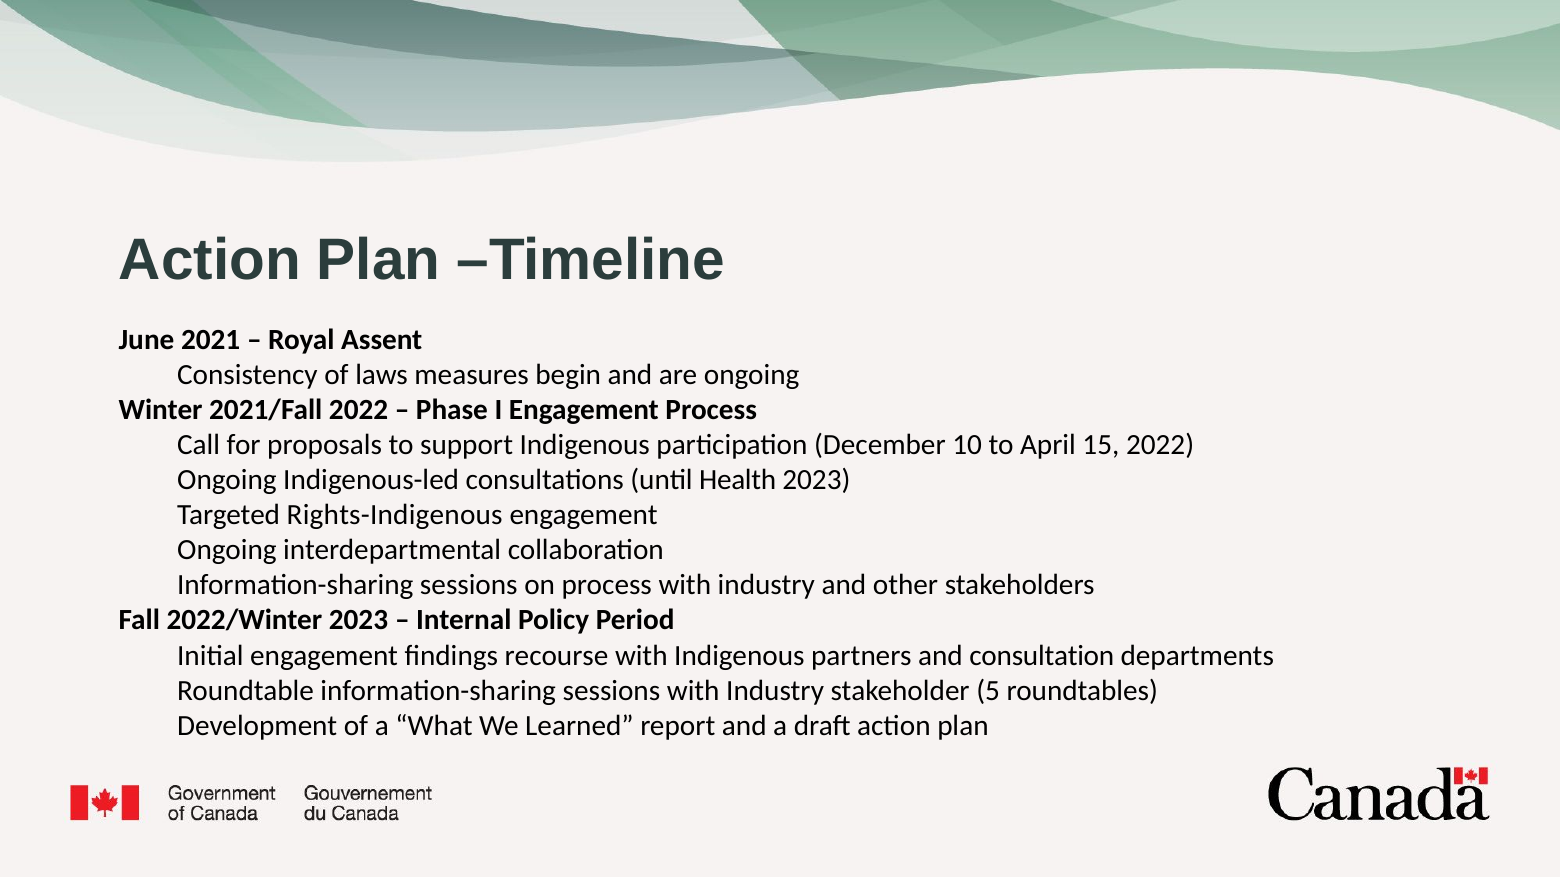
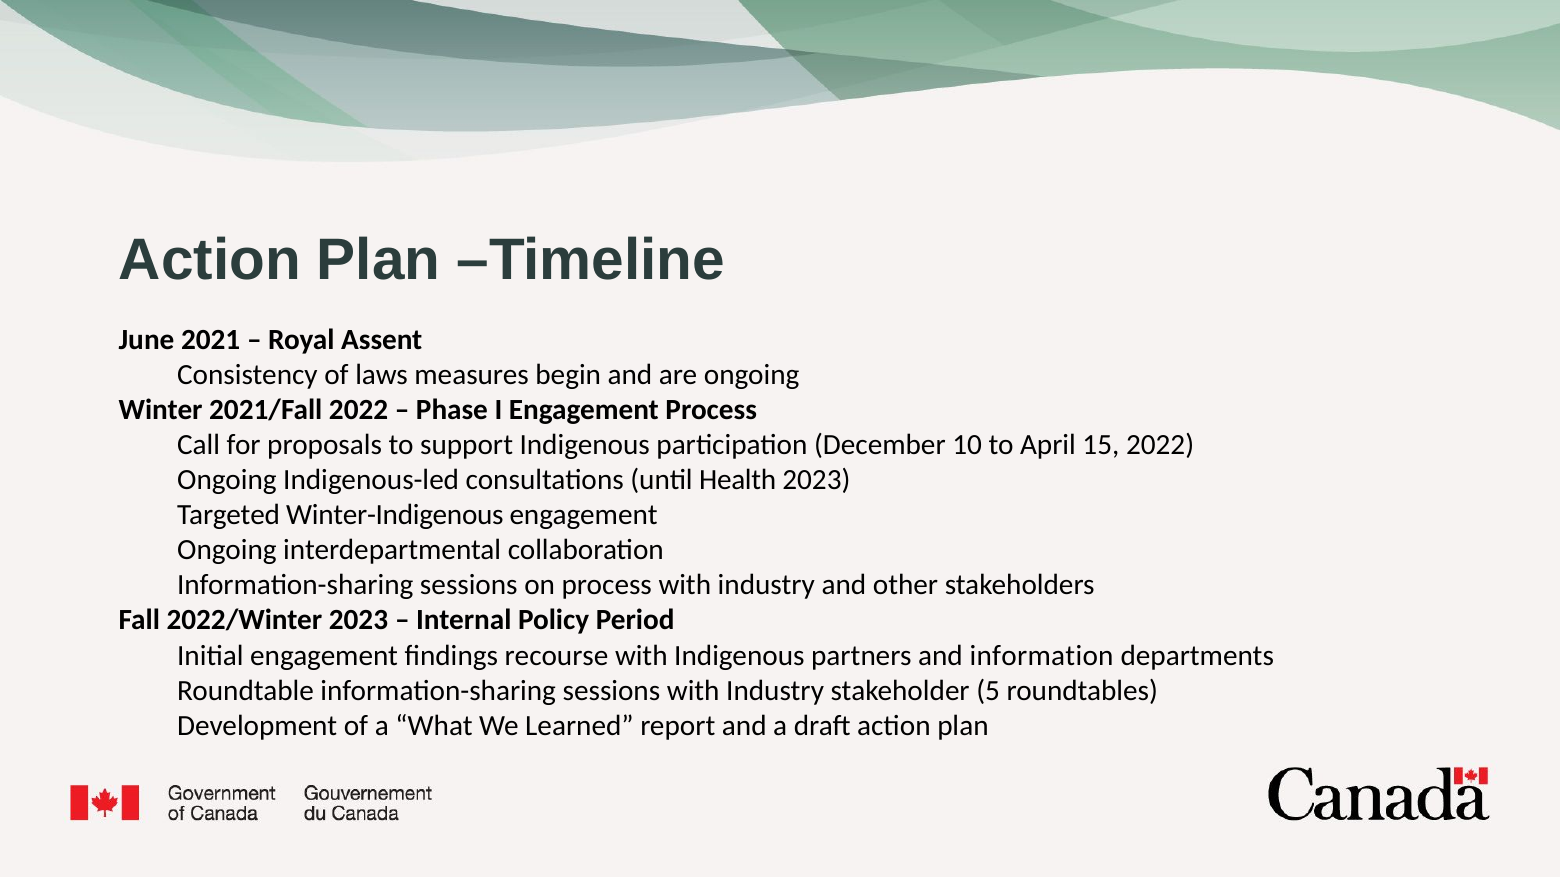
Rights-Indigenous: Rights-Indigenous -> Winter-Indigenous
consultation: consultation -> information
